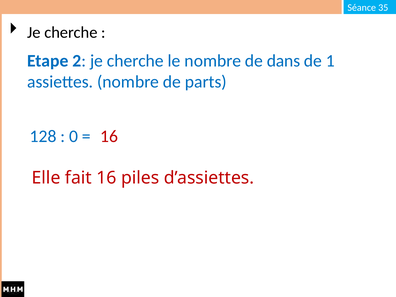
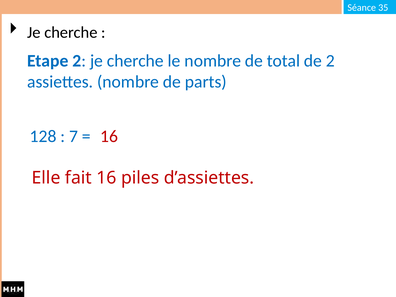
dans: dans -> total
de 1: 1 -> 2
0: 0 -> 7
